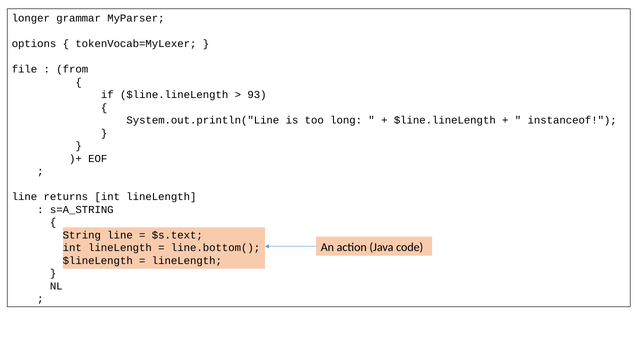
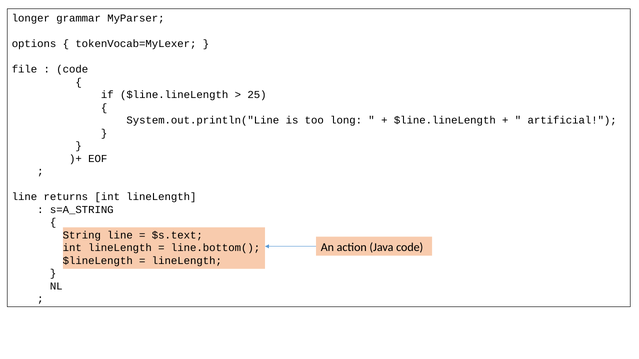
from at (72, 69): from -> code
93: 93 -> 25
instanceof: instanceof -> artificial
